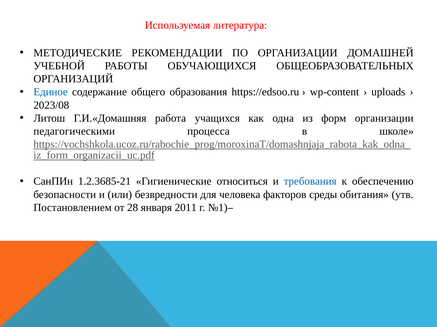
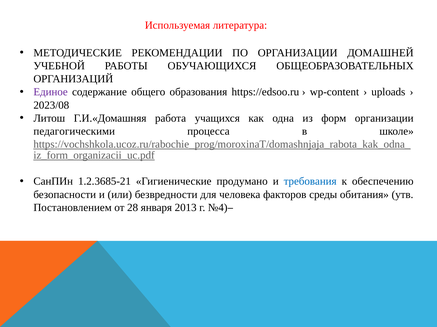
Единое colour: blue -> purple
относиться: относиться -> продумано
2011: 2011 -> 2013
№1: №1 -> №4
